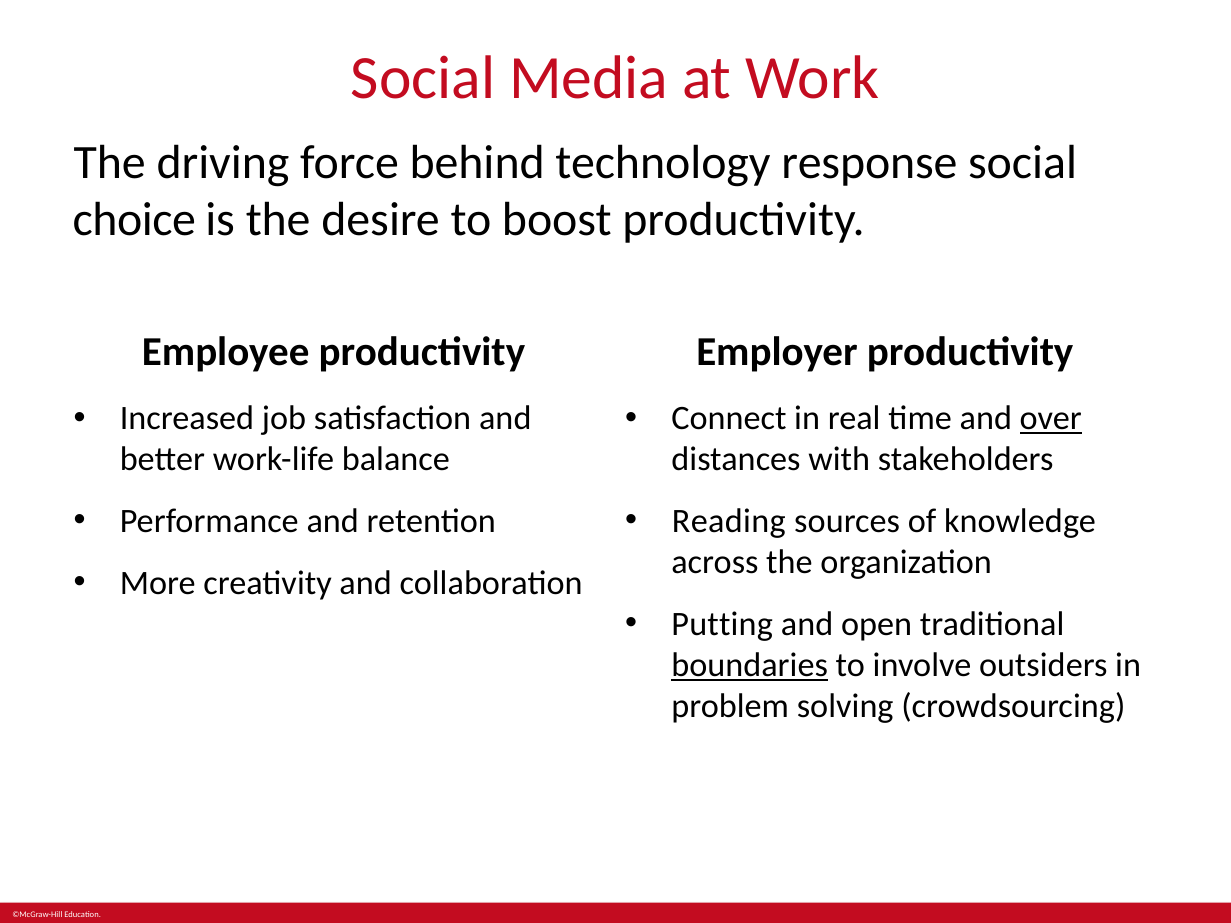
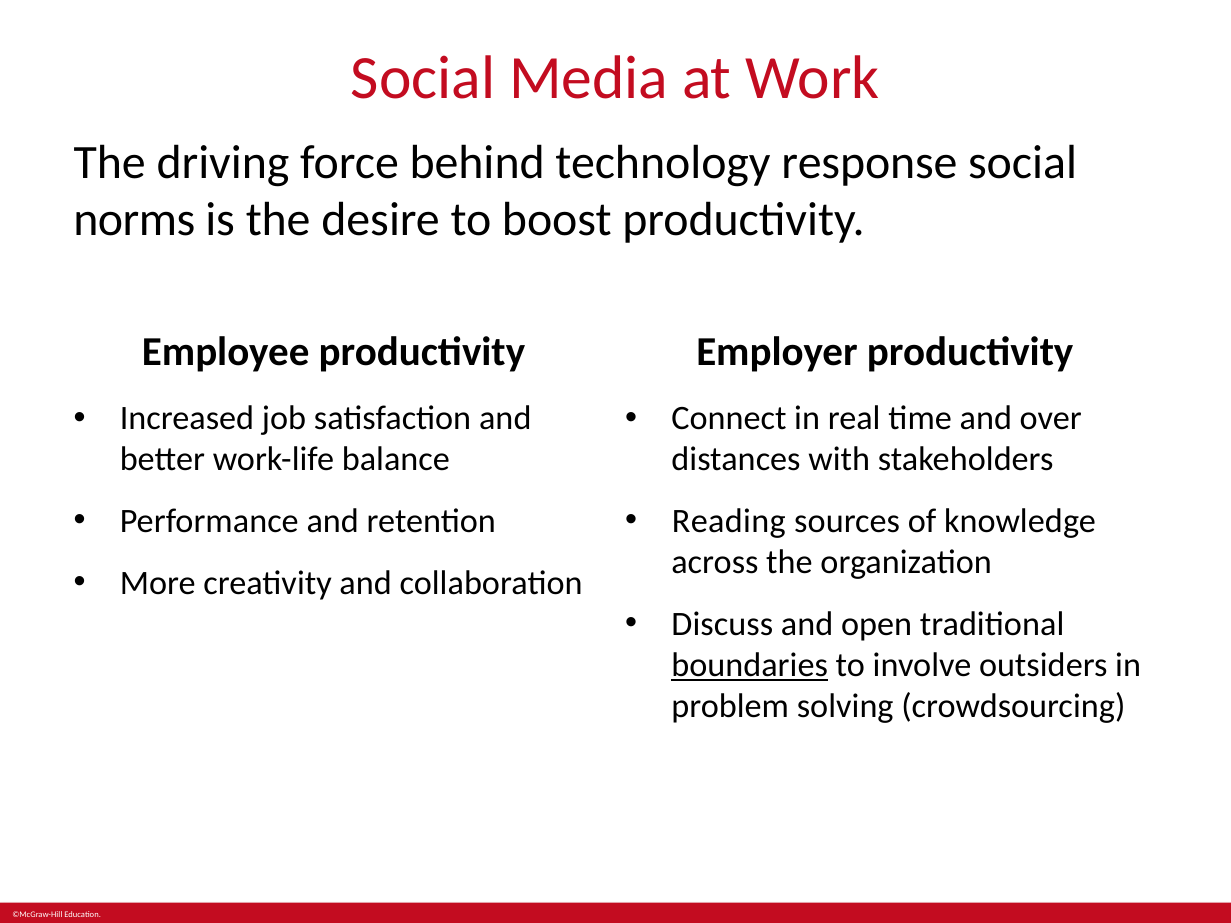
choice: choice -> norms
over underline: present -> none
Putting: Putting -> Discuss
